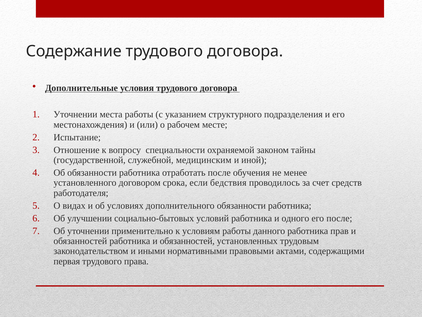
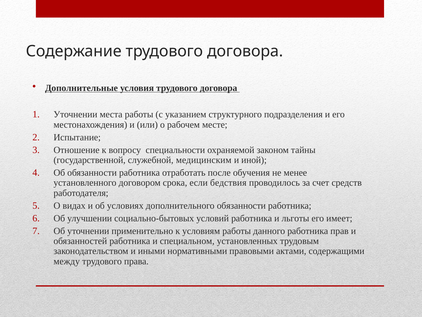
одного: одного -> льготы
его после: после -> имеет
работника и обязанностей: обязанностей -> специальном
первая: первая -> между
